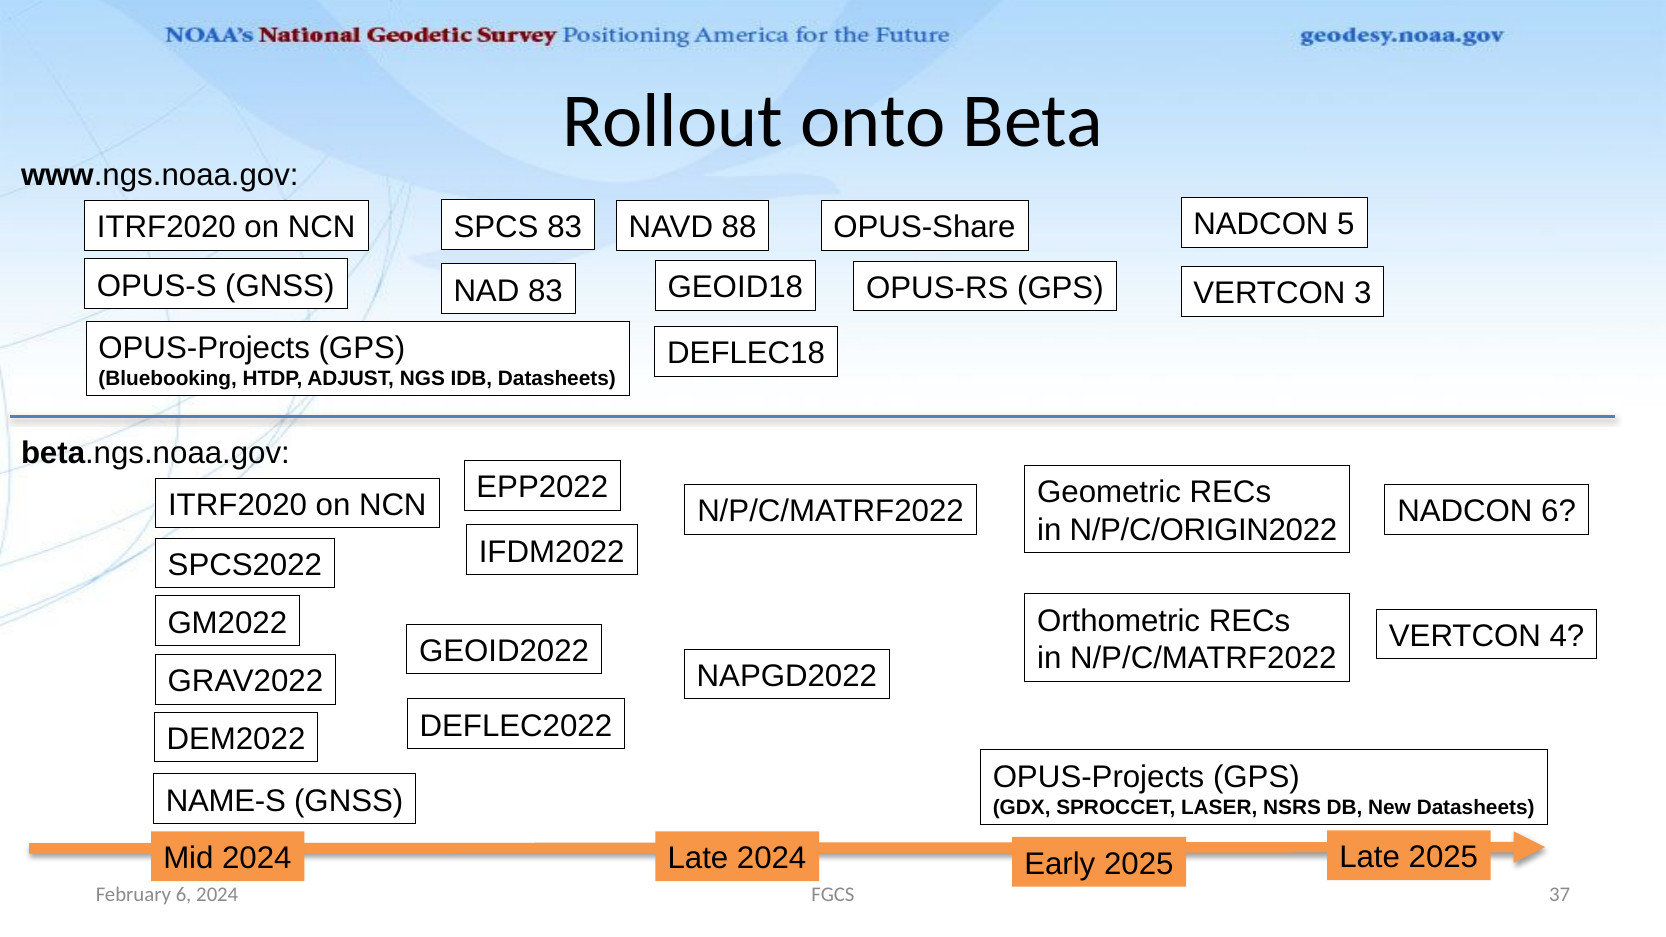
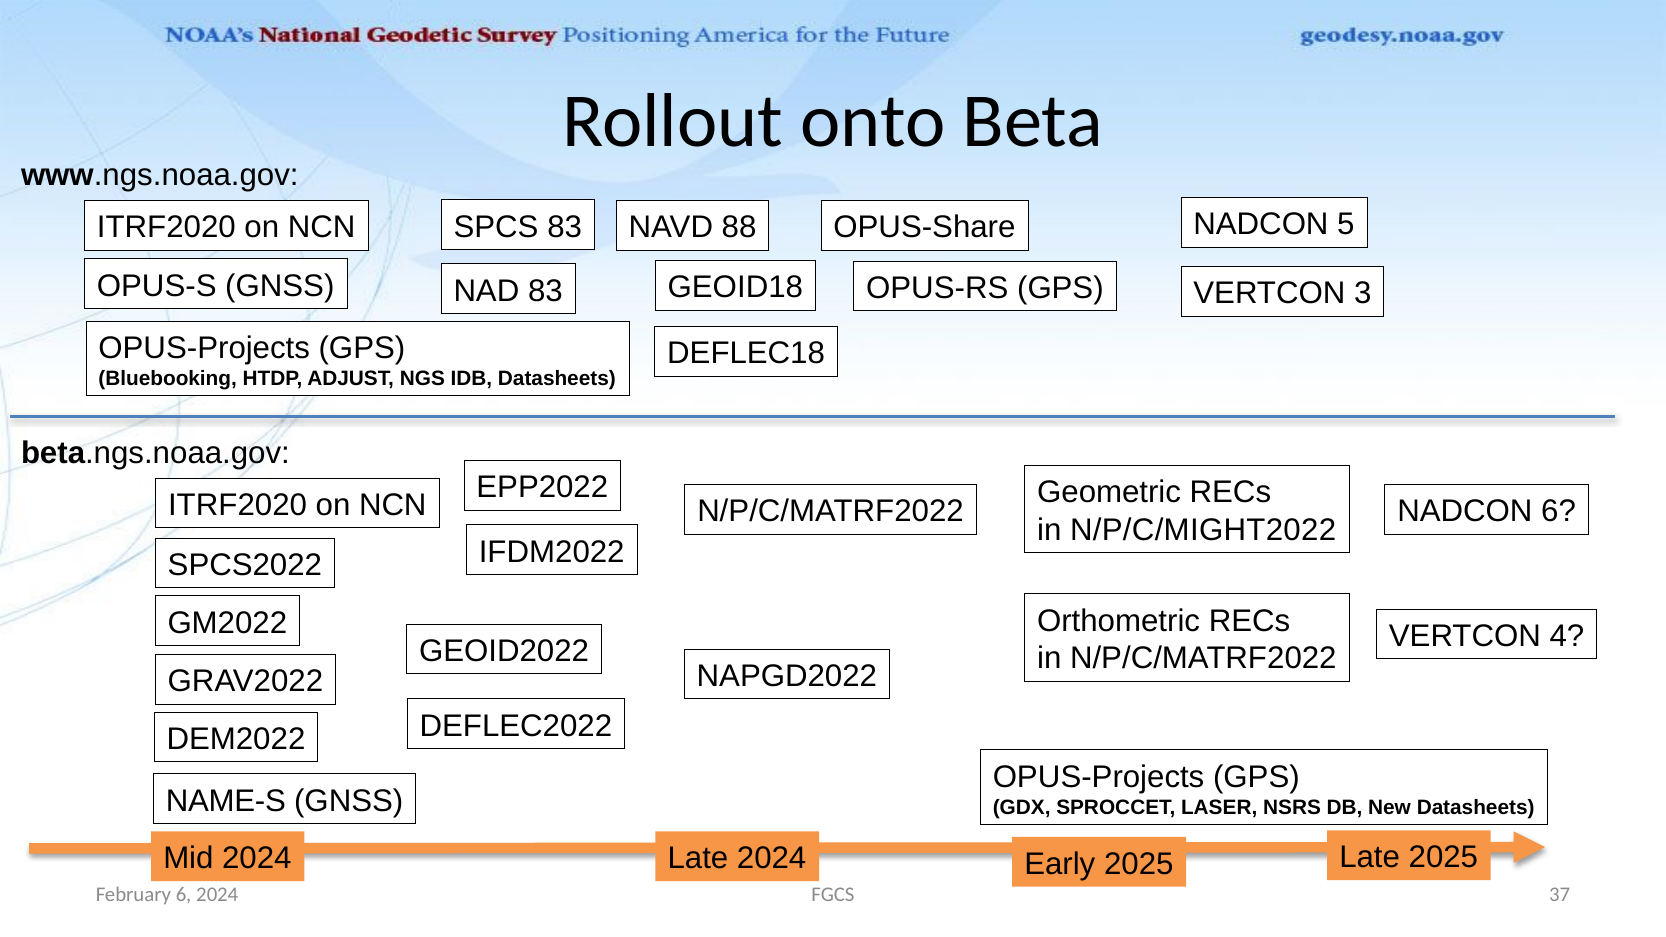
N/P/C/ORIGIN2022: N/P/C/ORIGIN2022 -> N/P/C/MIGHT2022
